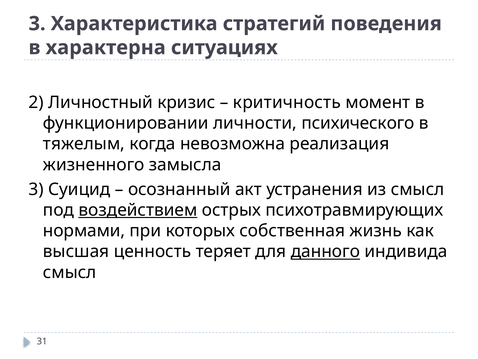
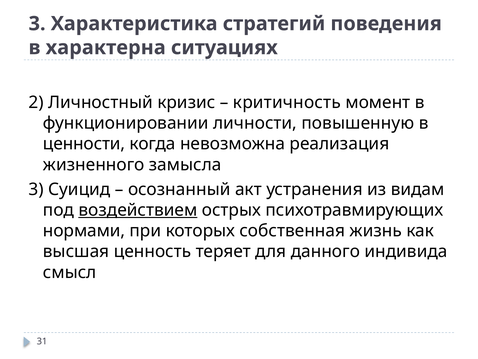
психического: психического -> повышенную
тяжелым: тяжелым -> ценности
из смысл: смысл -> видам
данного underline: present -> none
